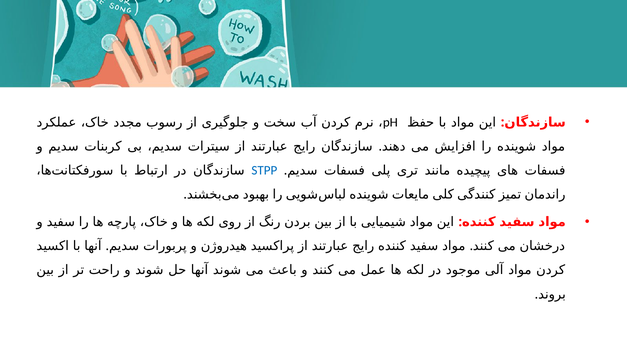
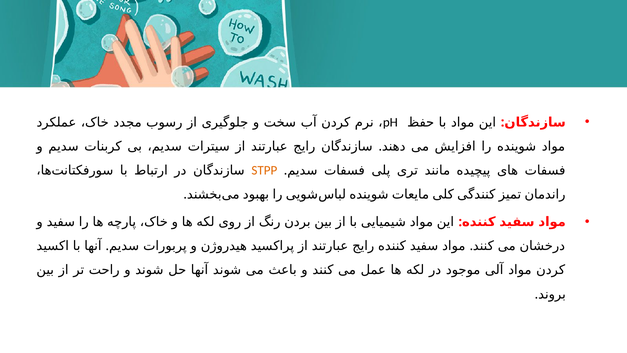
STPP colour: blue -> orange
